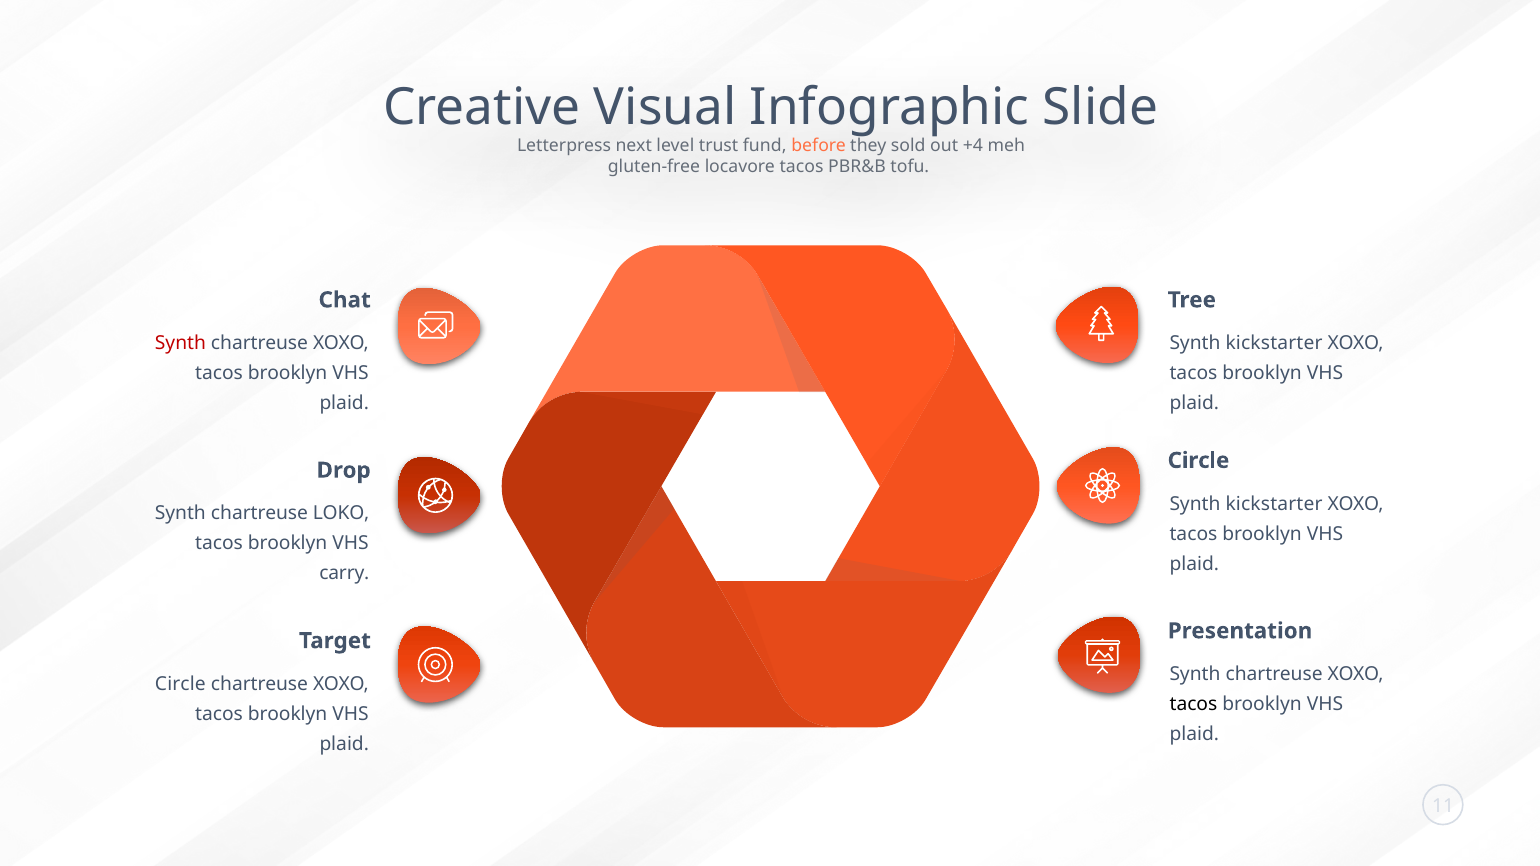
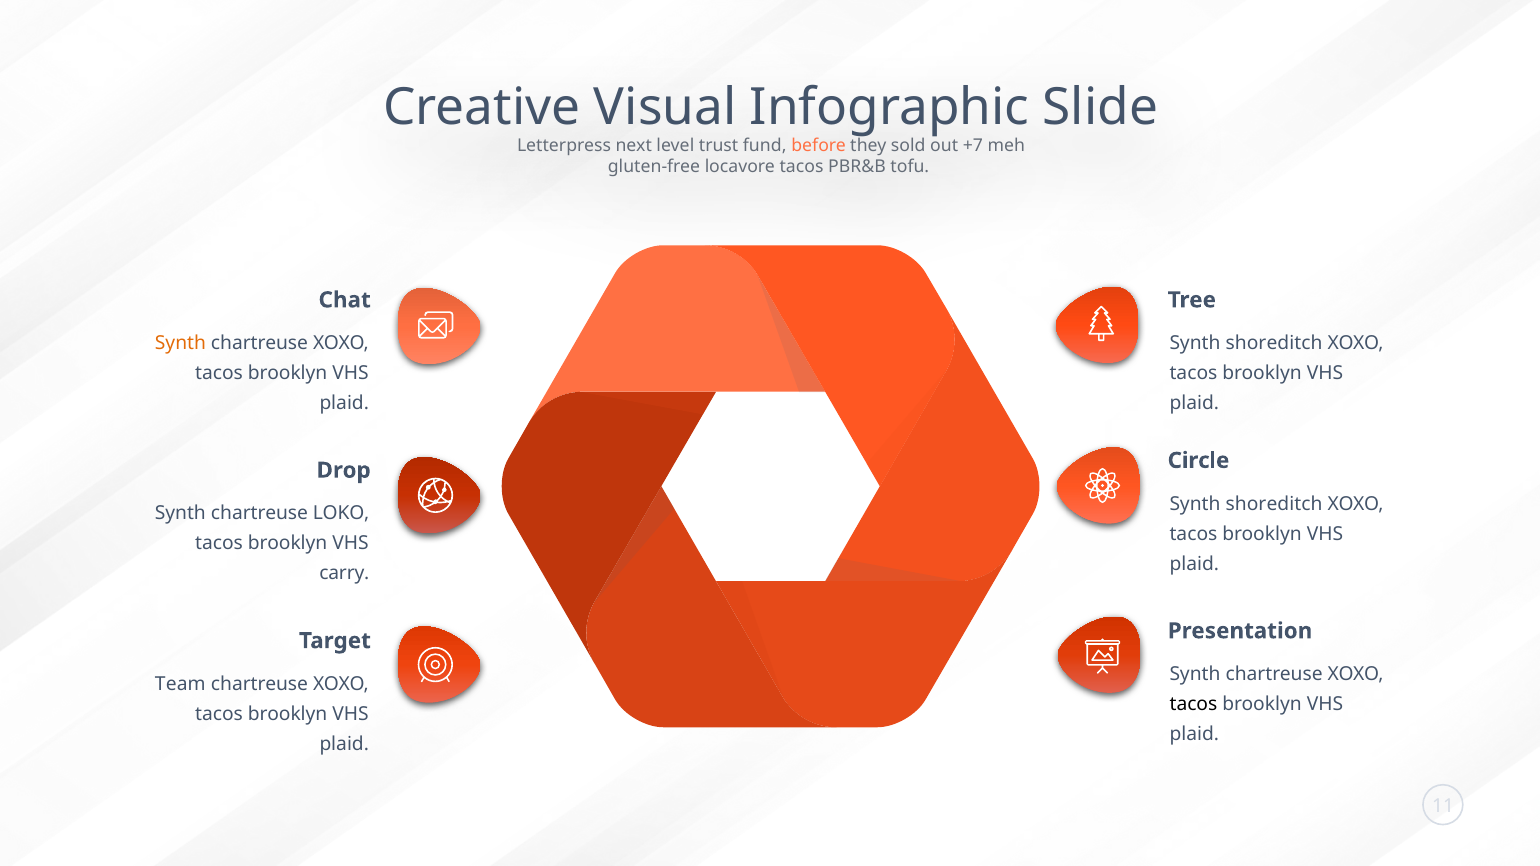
+4: +4 -> +7
Synth at (180, 343) colour: red -> orange
kickstarter at (1274, 343): kickstarter -> shoreditch
kickstarter at (1274, 504): kickstarter -> shoreditch
Circle at (180, 684): Circle -> Team
